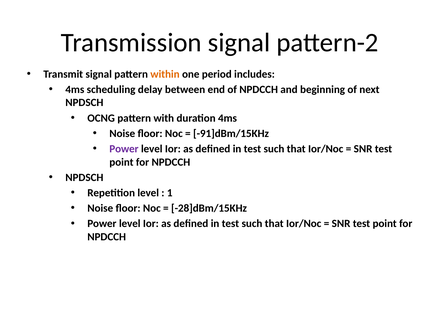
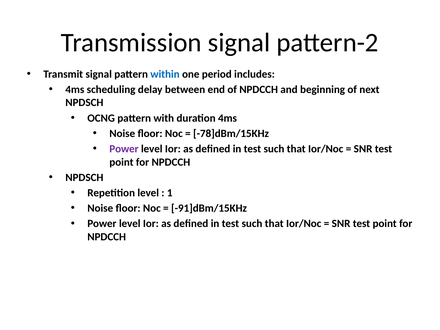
within colour: orange -> blue
-91]dBm/15KHz: -91]dBm/15KHz -> -78]dBm/15KHz
-28]dBm/15KHz: -28]dBm/15KHz -> -91]dBm/15KHz
